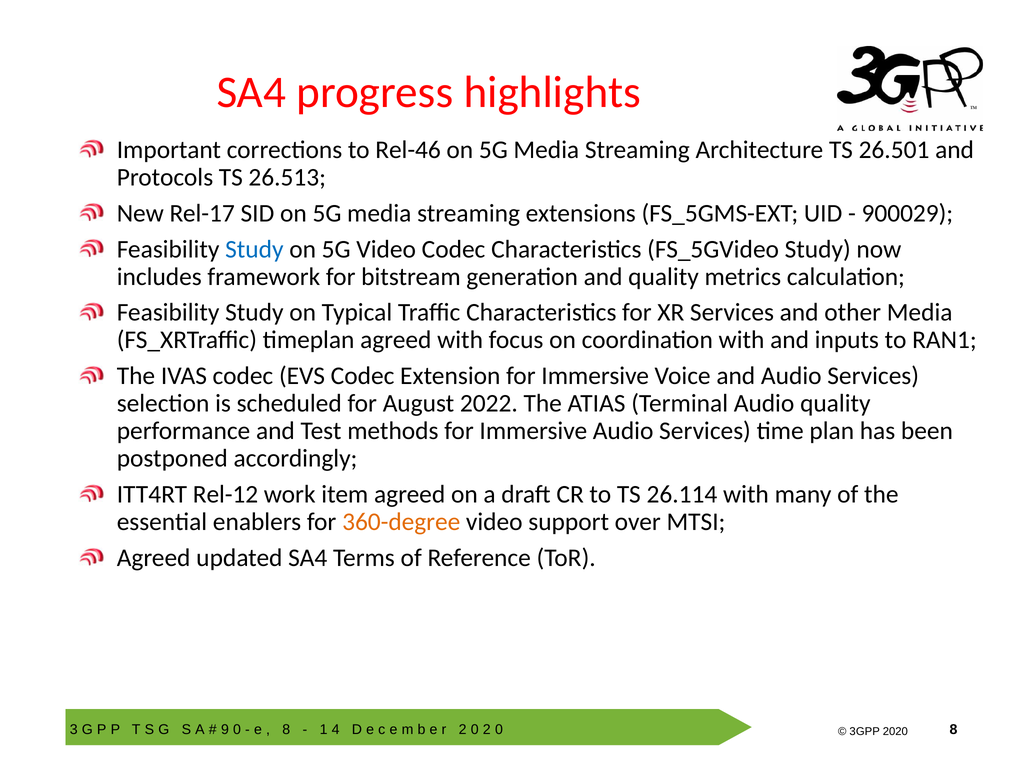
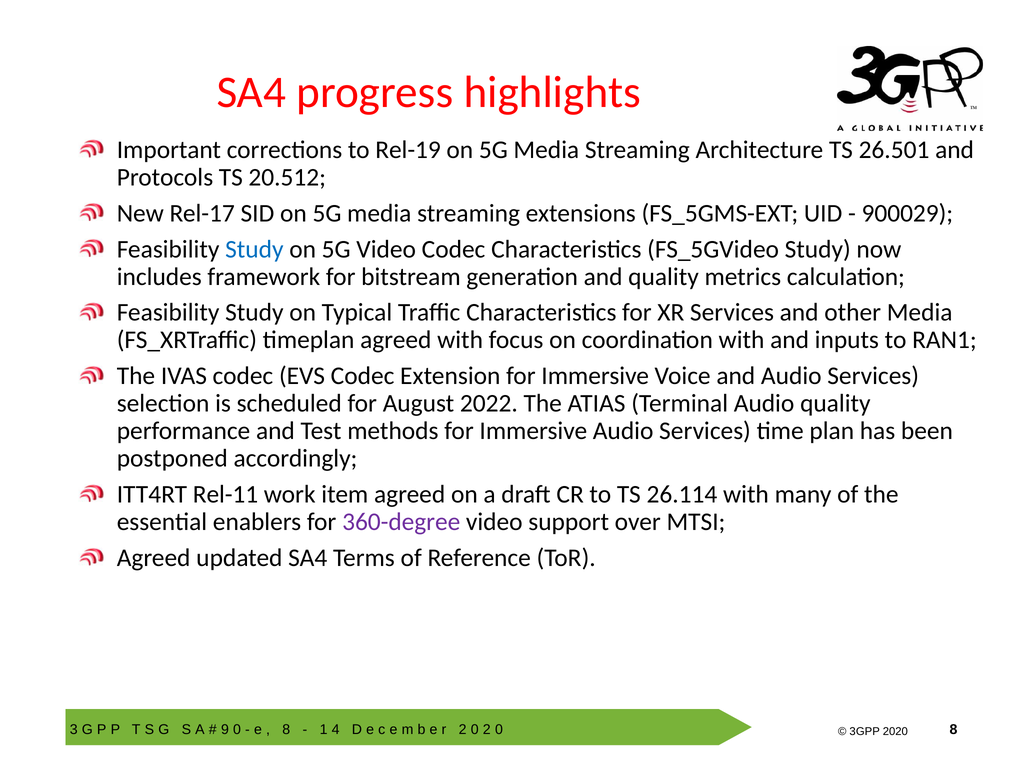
Rel-46: Rel-46 -> Rel-19
26.513: 26.513 -> 20.512
Rel-12: Rel-12 -> Rel-11
360-degree colour: orange -> purple
